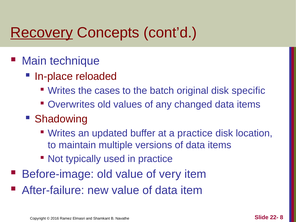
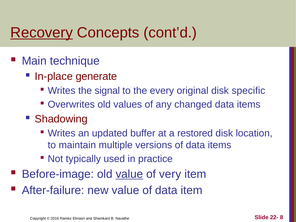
reloaded: reloaded -> generate
cases: cases -> signal
batch: batch -> every
a practice: practice -> restored
value at (129, 174) underline: none -> present
